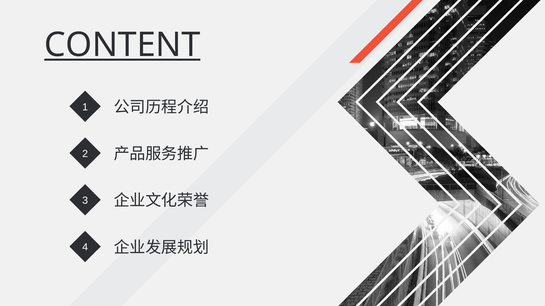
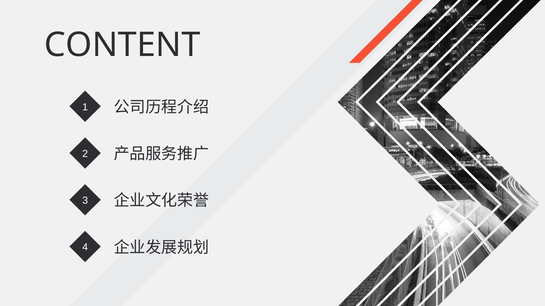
CONTENT underline: present -> none
